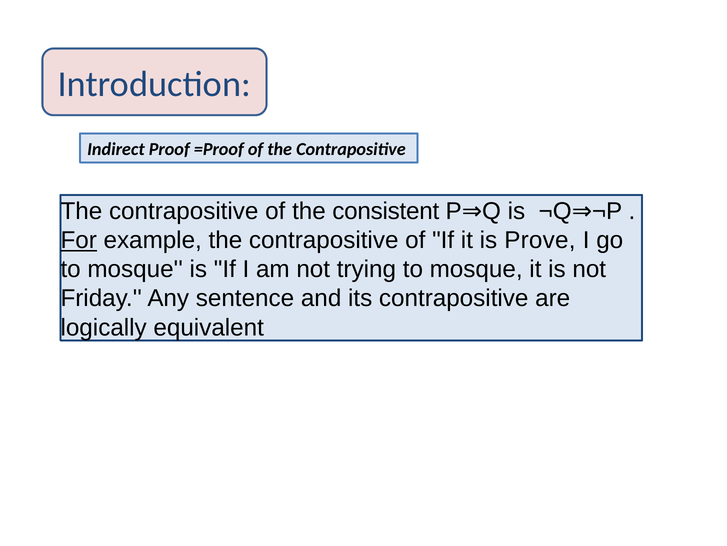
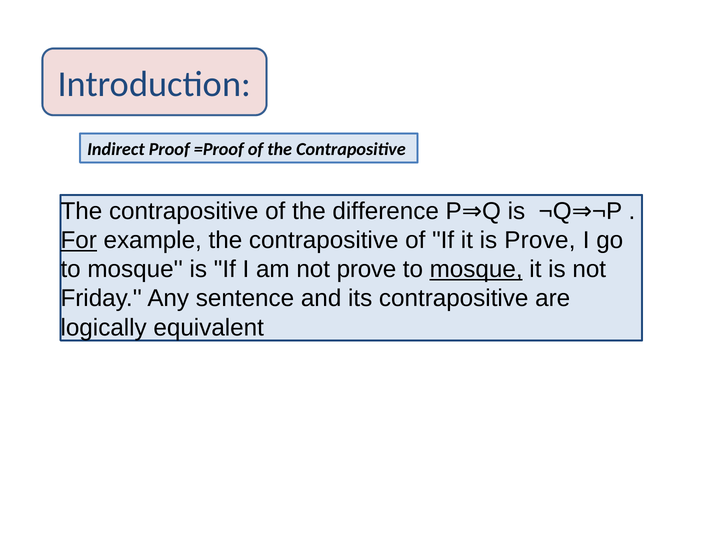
consistent: consistent -> difference
not trying: trying -> prove
mosque at (476, 269) underline: none -> present
